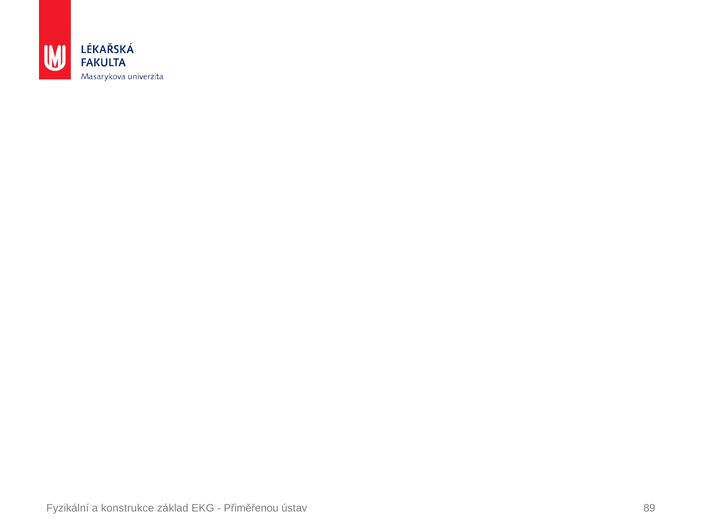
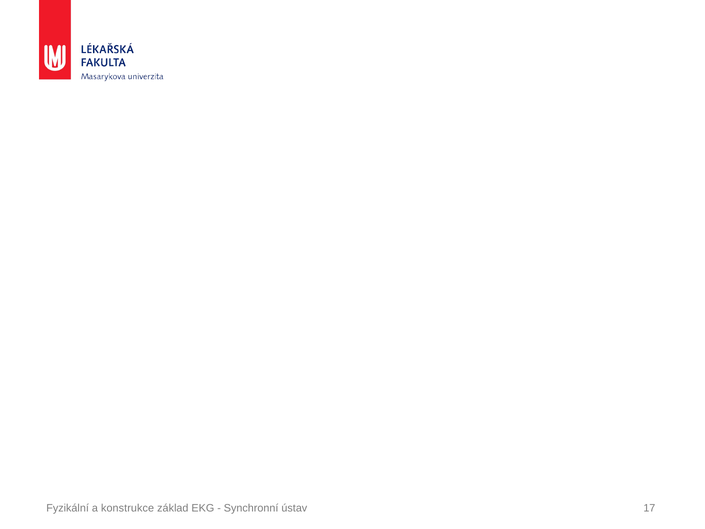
Přiměřenou: Přiměřenou -> Synchronní
89: 89 -> 17
